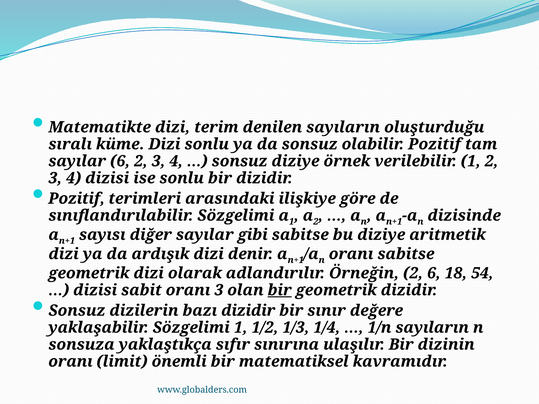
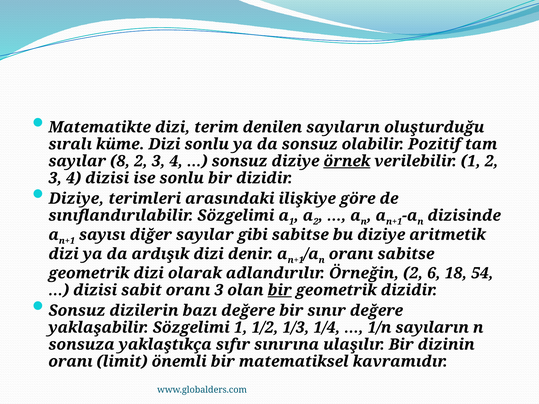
sayılar 6: 6 -> 8
örnek underline: none -> present
Pozitif at (77, 199): Pozitif -> Diziye
bazı dizidir: dizidir -> değere
